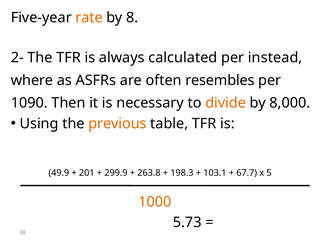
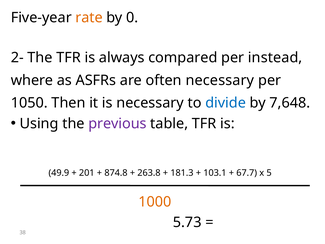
8: 8 -> 0
calculated: calculated -> compared
often resembles: resembles -> necessary
1090: 1090 -> 1050
divide colour: orange -> blue
8,000: 8,000 -> 7,648
previous colour: orange -> purple
299.9: 299.9 -> 874.8
198.3: 198.3 -> 181.3
